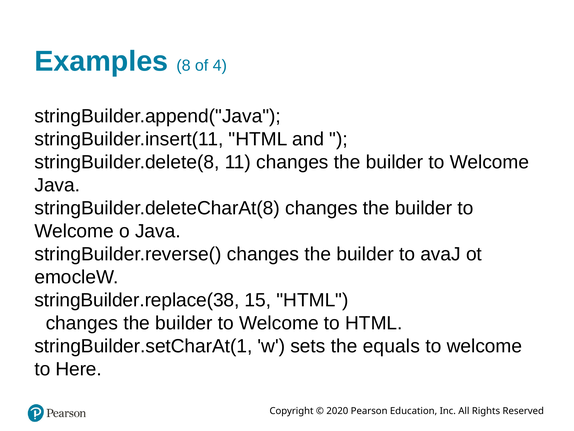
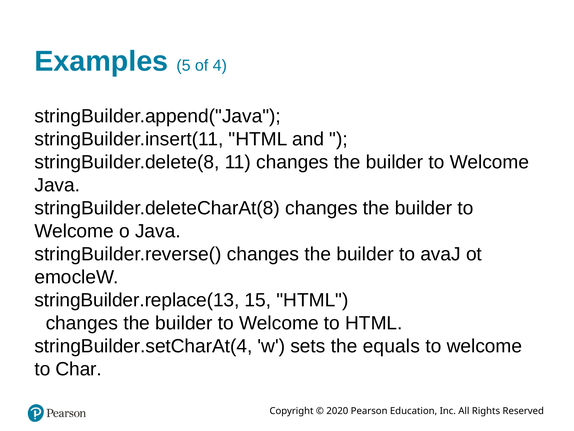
8: 8 -> 5
stringBuilder.replace(38: stringBuilder.replace(38 -> stringBuilder.replace(13
stringBuilder.setCharAt(1: stringBuilder.setCharAt(1 -> stringBuilder.setCharAt(4
Here: Here -> Char
